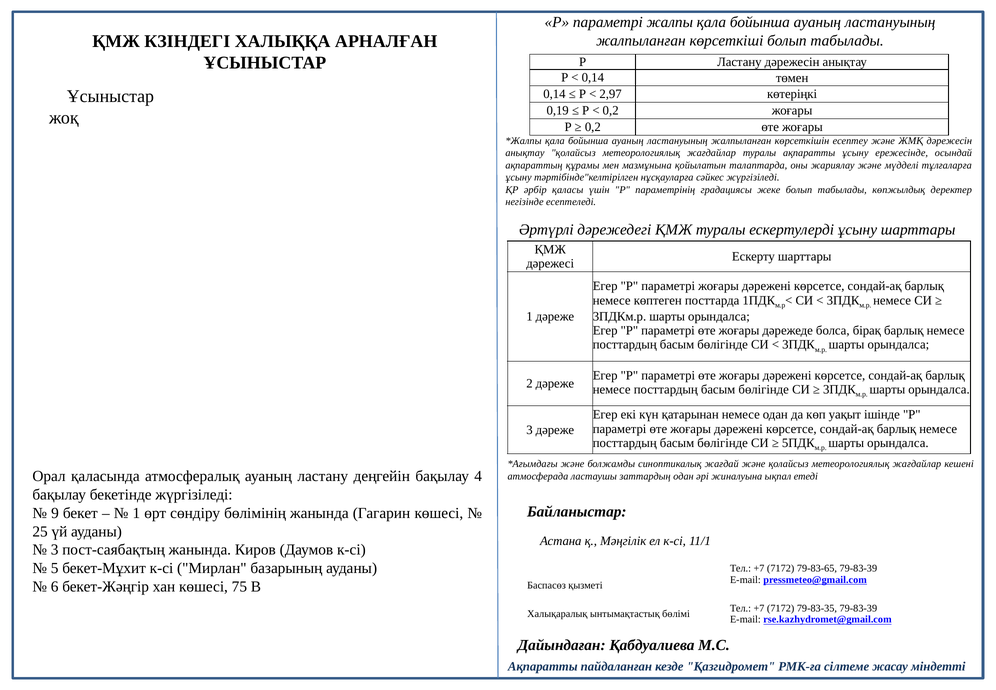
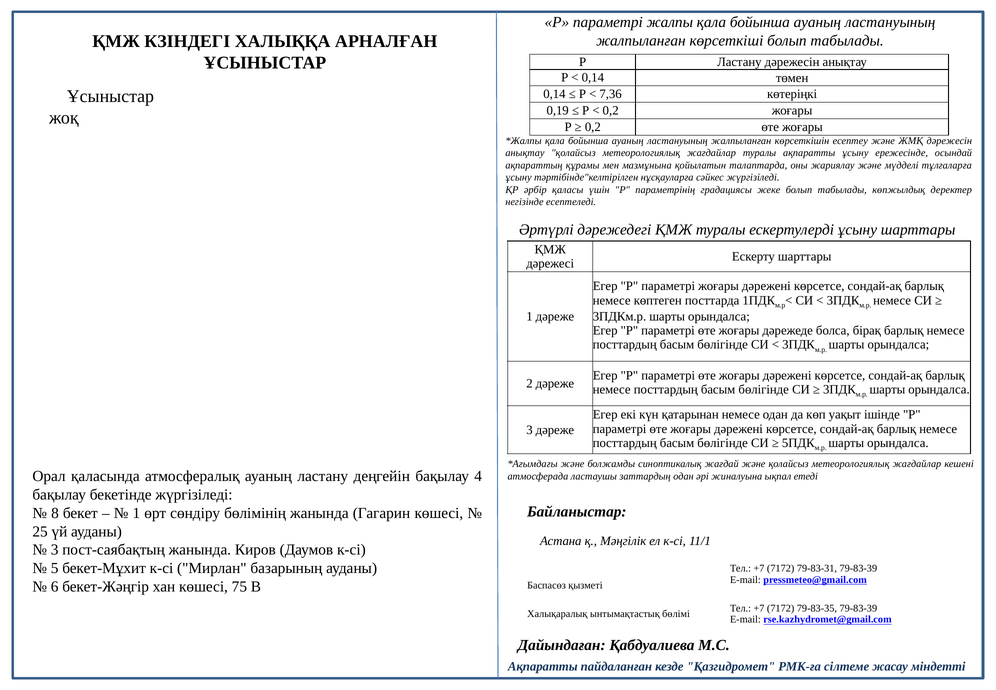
2,97: 2,97 -> 7,36
9: 9 -> 8
79-83-65: 79-83-65 -> 79-83-31
